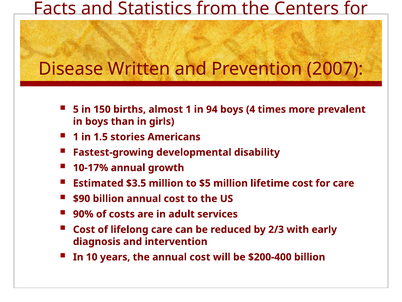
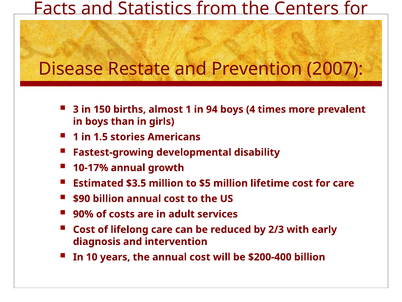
Written: Written -> Restate
5: 5 -> 3
